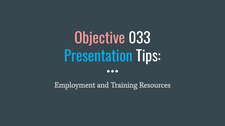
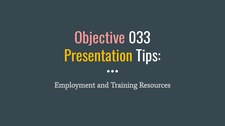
Presentation colour: light blue -> yellow
